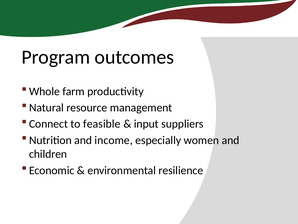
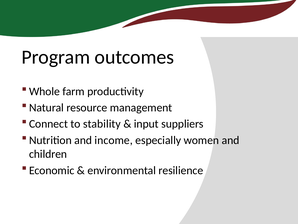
feasible: feasible -> stability
